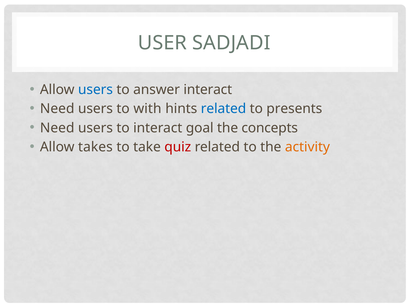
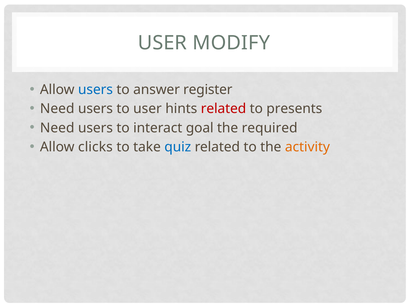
SADJADI: SADJADI -> MODIFY
answer interact: interact -> register
to with: with -> user
related at (224, 109) colour: blue -> red
concepts: concepts -> required
takes: takes -> clicks
quiz colour: red -> blue
